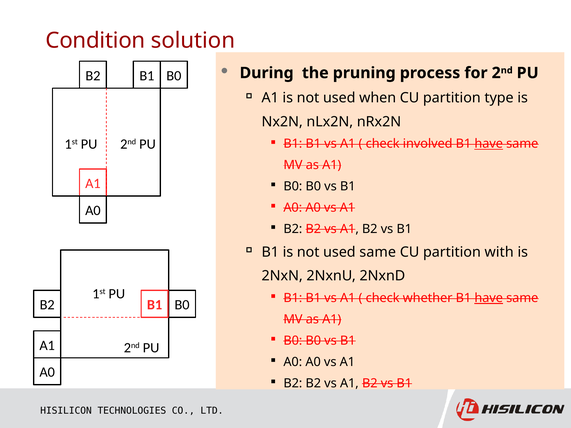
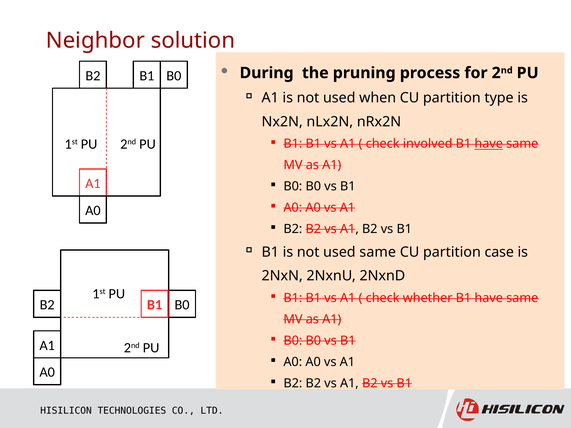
Condition: Condition -> Neighbor
with: with -> case
have at (489, 298) underline: present -> none
